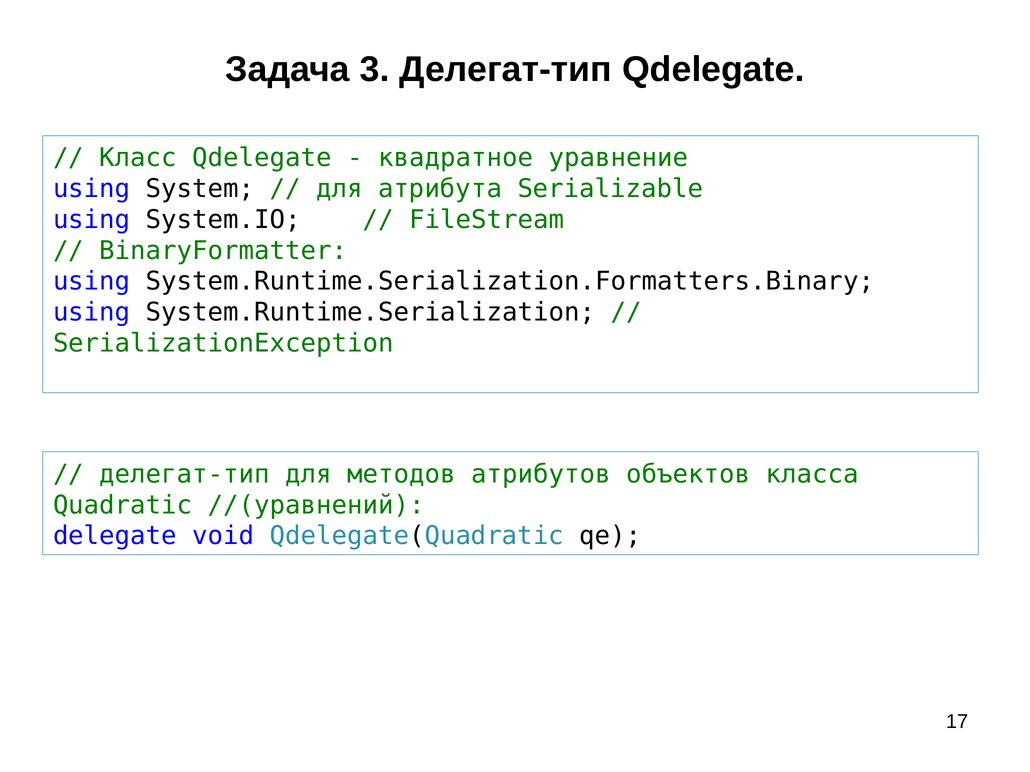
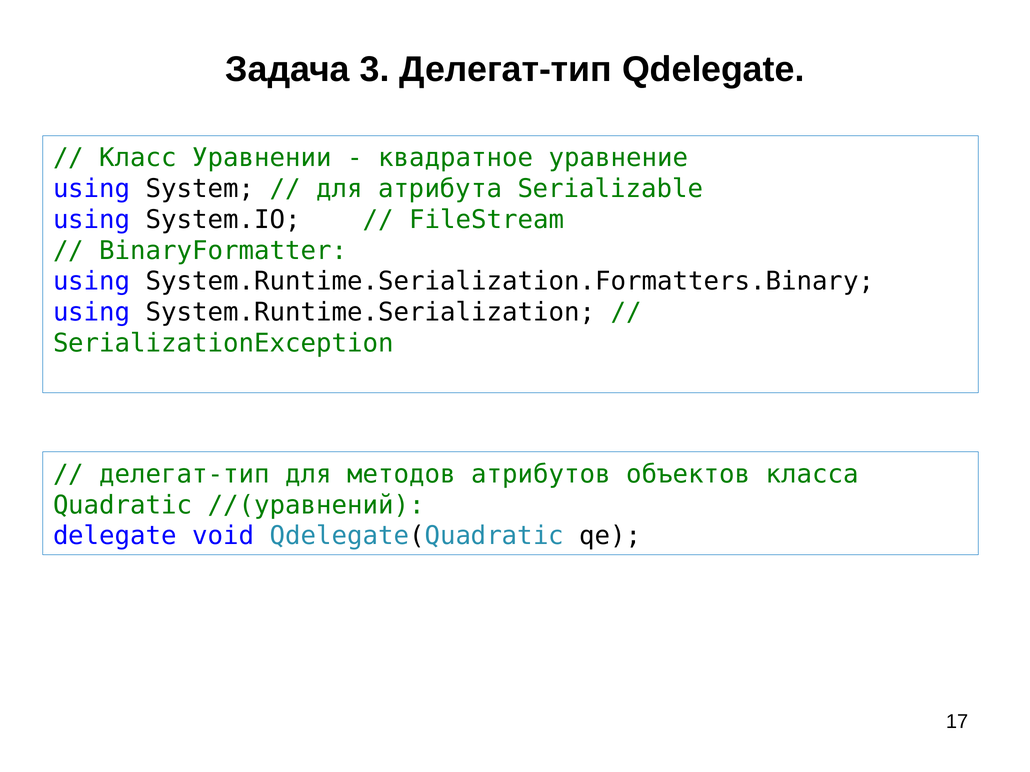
Класс Qdelegate: Qdelegate -> Уравнении
